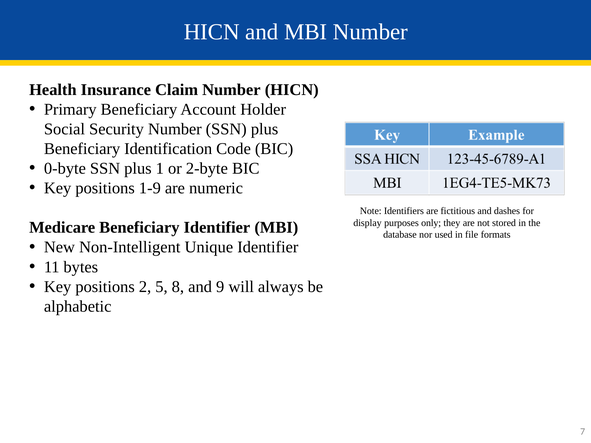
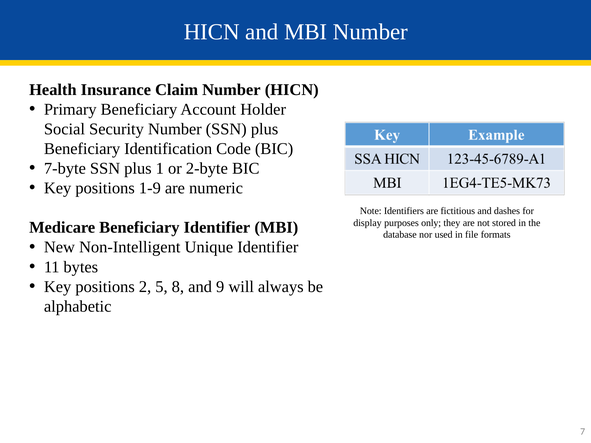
0-byte: 0-byte -> 7-byte
